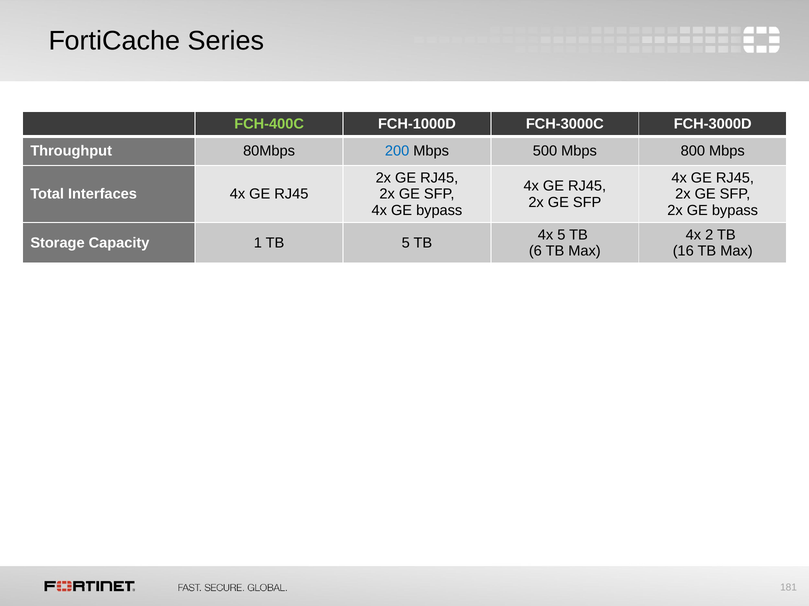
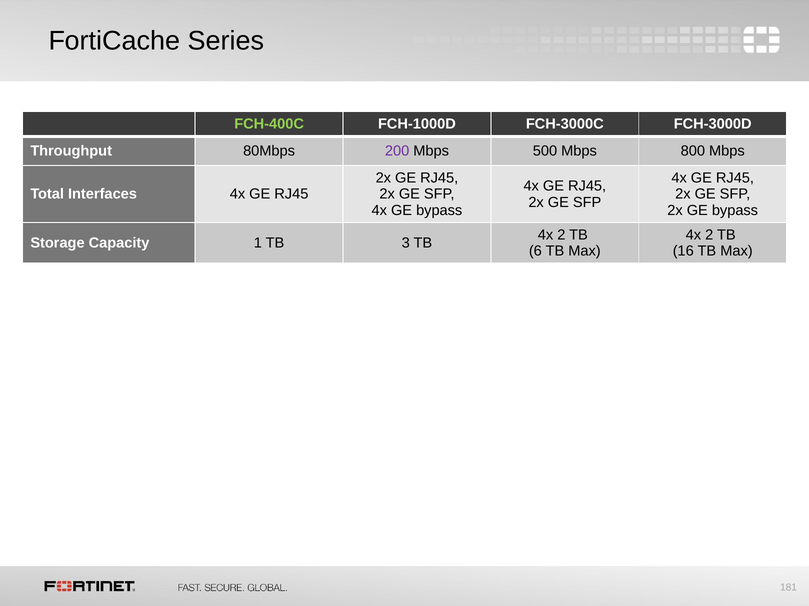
200 colour: blue -> purple
5 at (561, 235): 5 -> 2
TB 5: 5 -> 3
